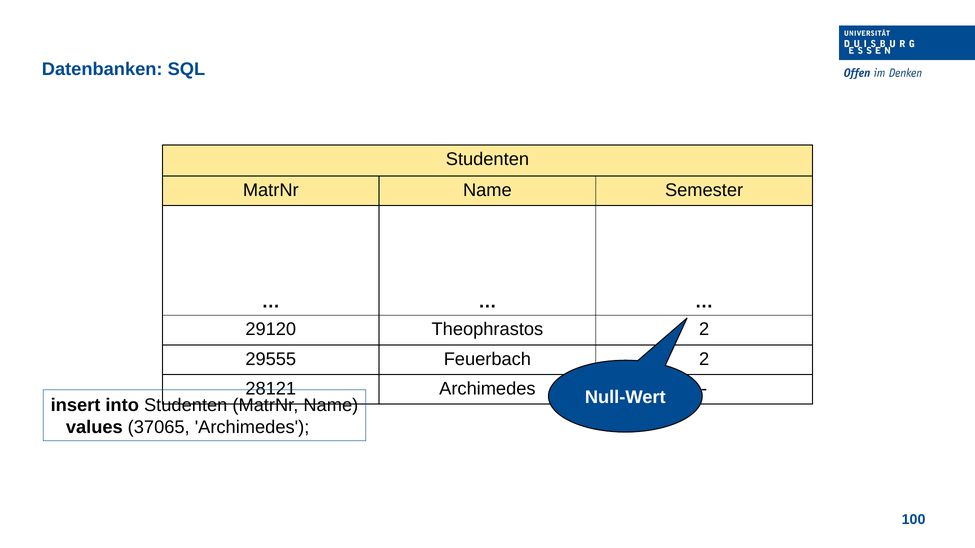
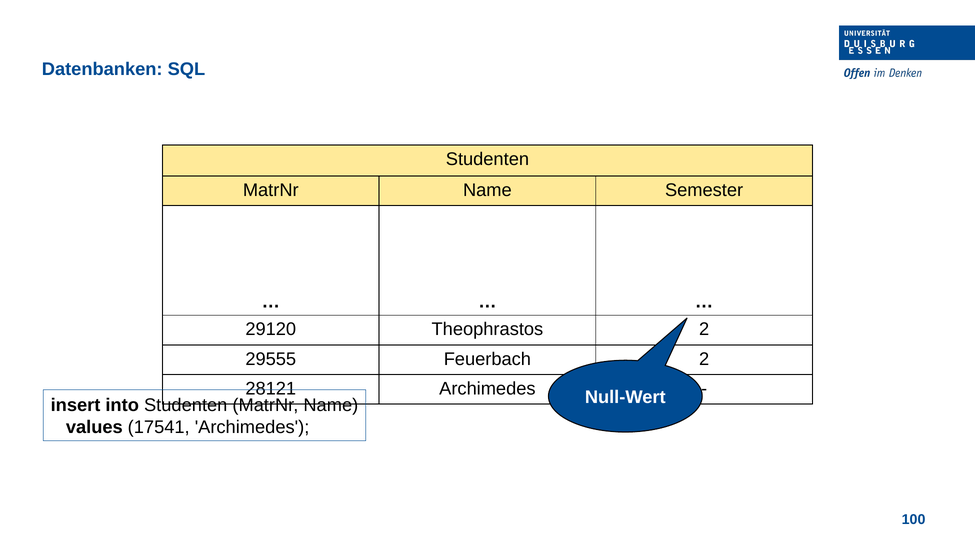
37065: 37065 -> 17541
